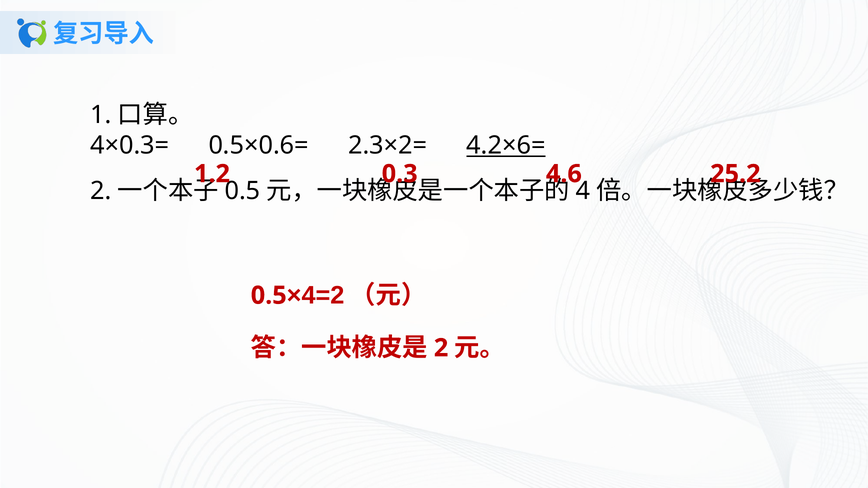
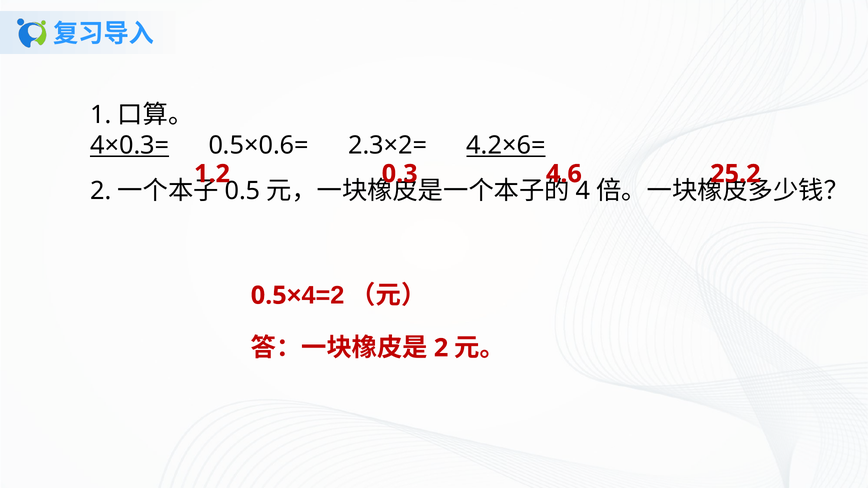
4×0.3= underline: none -> present
